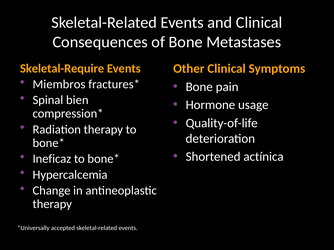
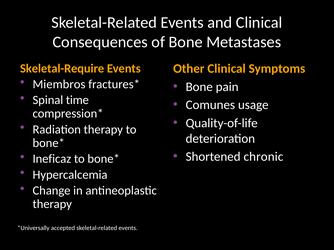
bien: bien -> time
Hormone: Hormone -> Comunes
actínica: actínica -> chronic
